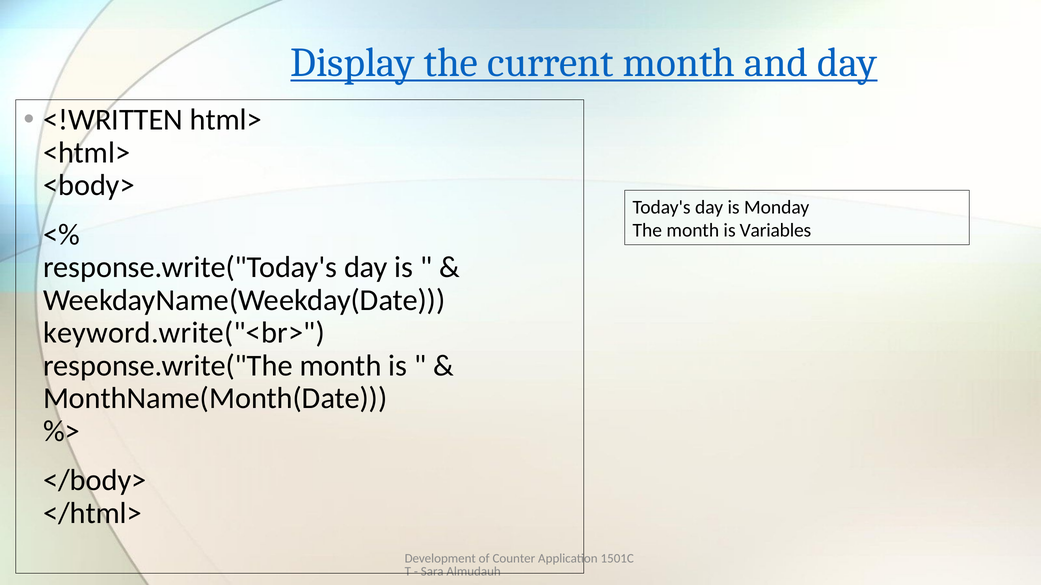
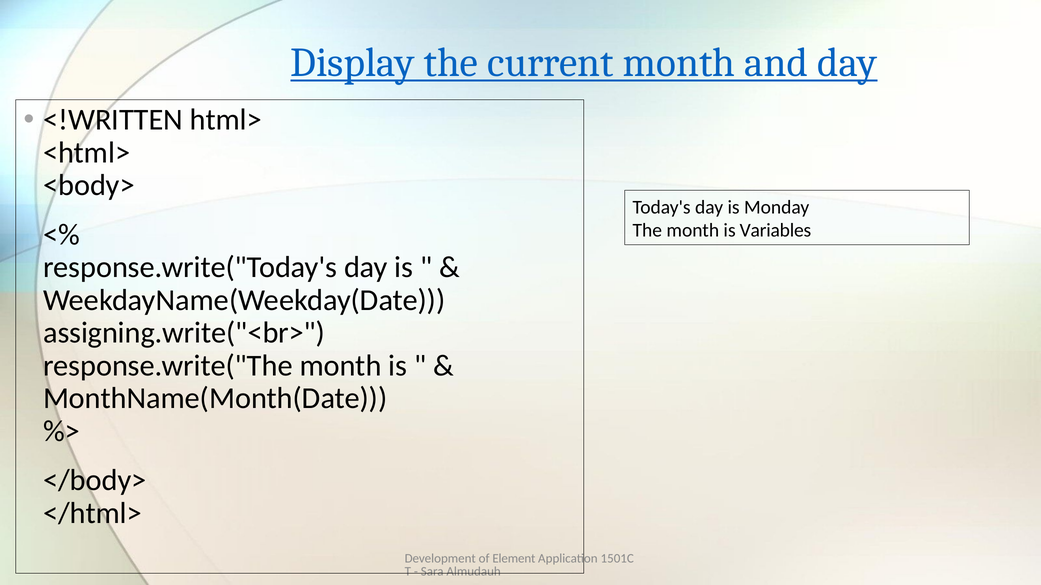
keyword.write("<br>: keyword.write("<br> -> assigning.write("<br>
Counter: Counter -> Element
